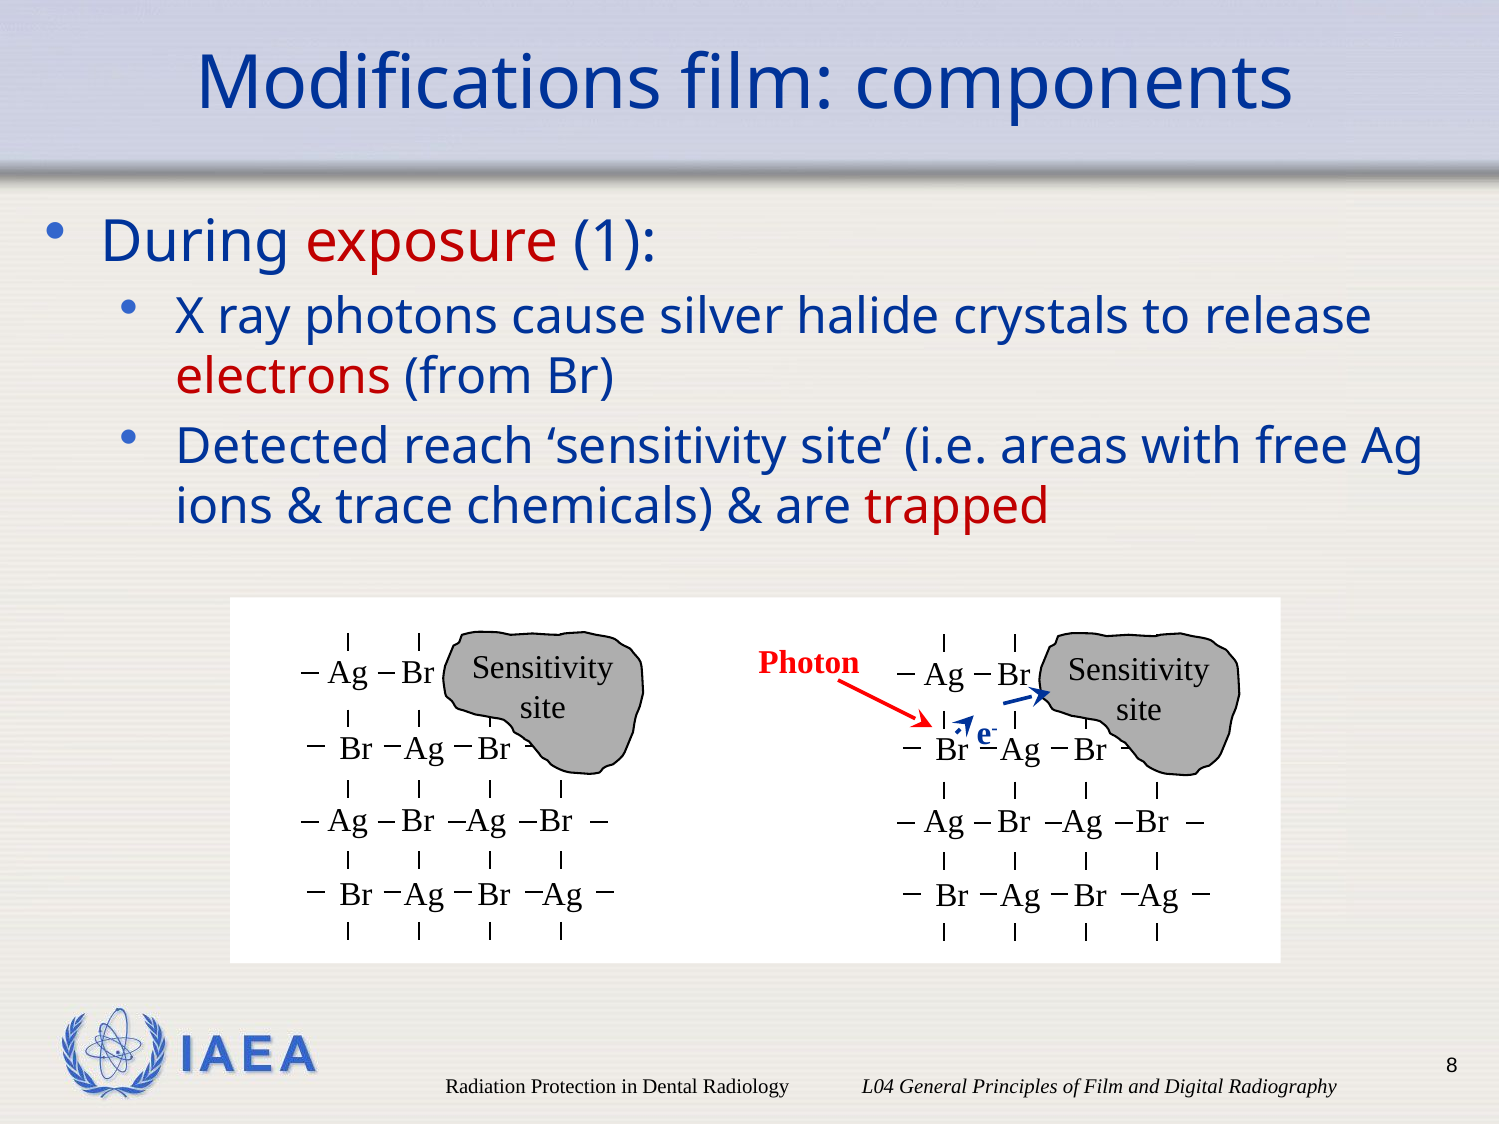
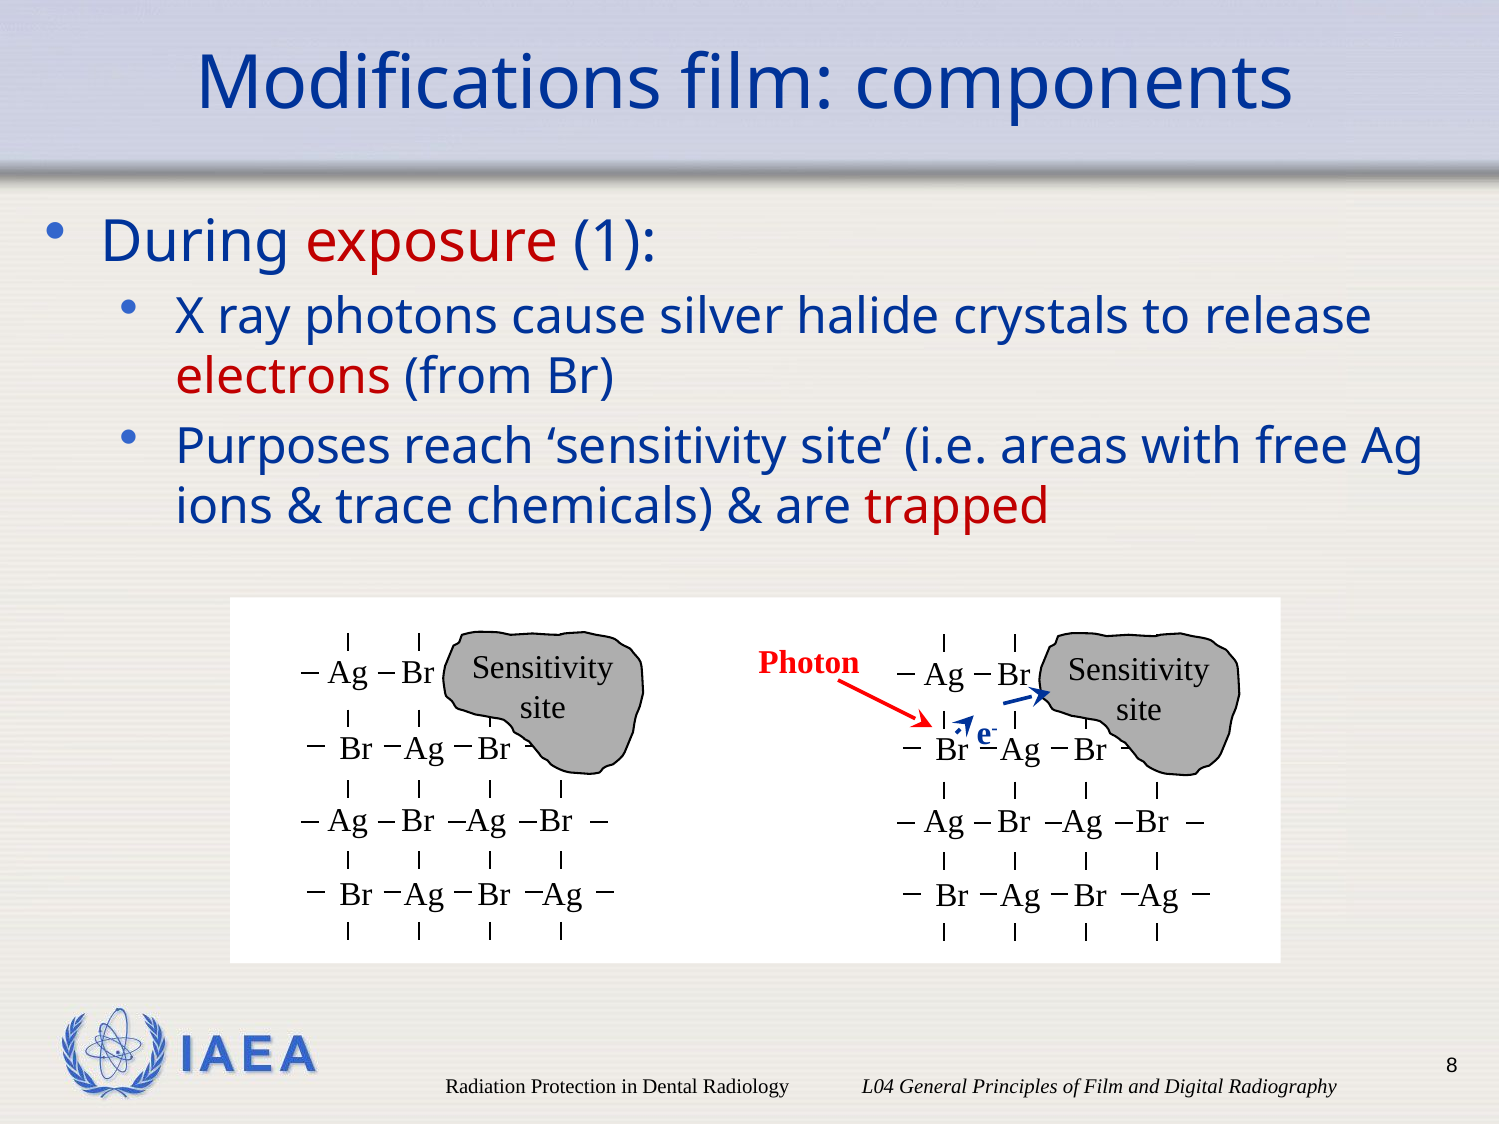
Detected: Detected -> Purposes
